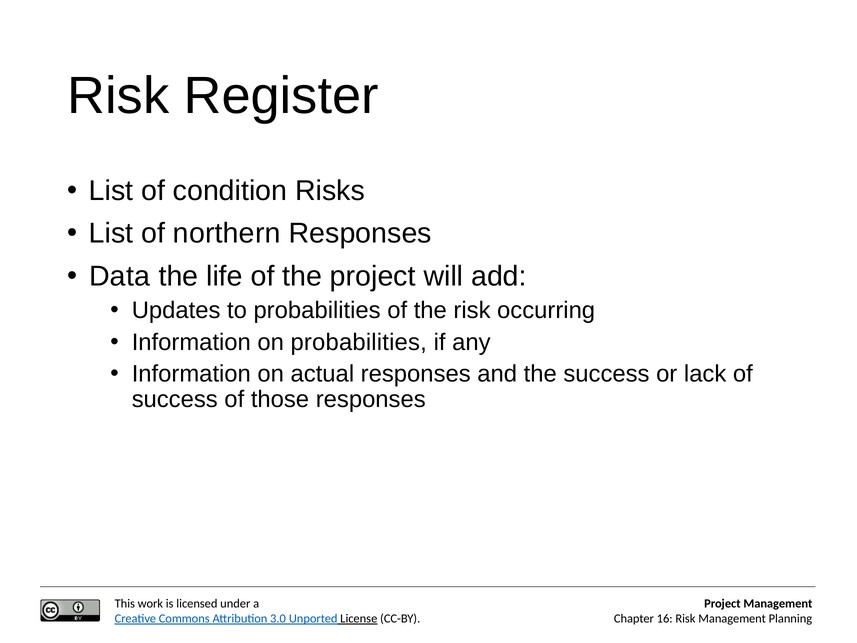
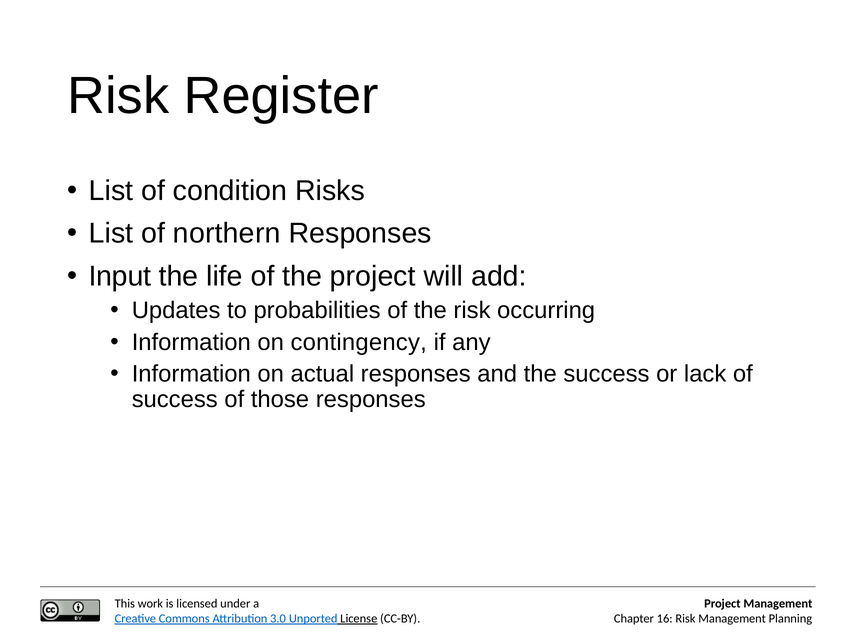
Data: Data -> Input
on probabilities: probabilities -> contingency
